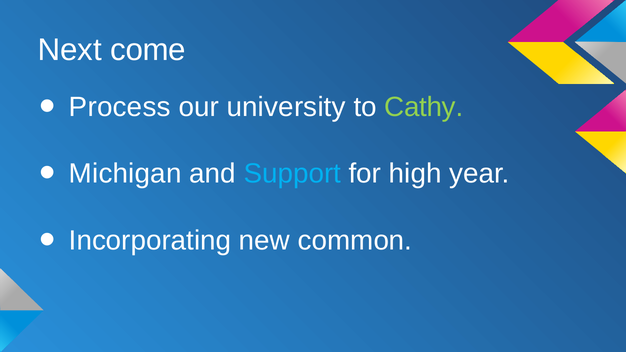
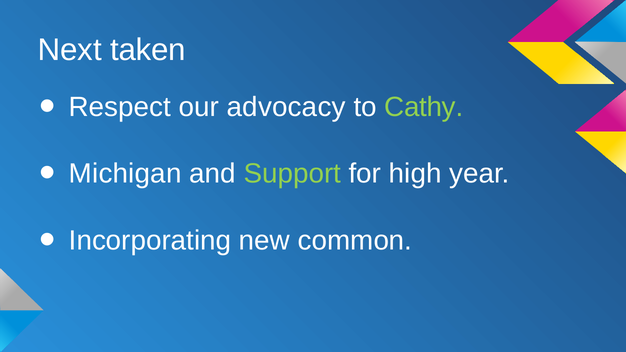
come: come -> taken
Process: Process -> Respect
university: university -> advocacy
Support colour: light blue -> light green
